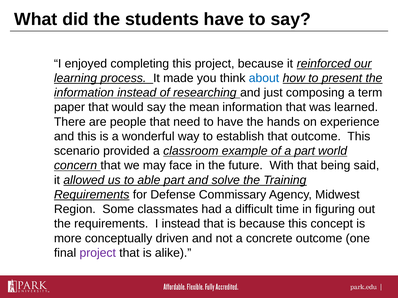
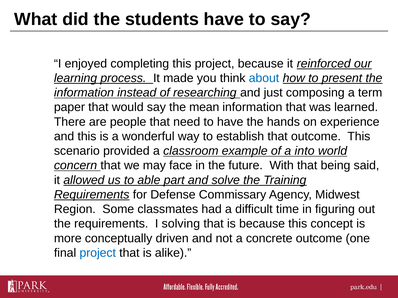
a part: part -> into
I instead: instead -> solving
project at (98, 253) colour: purple -> blue
